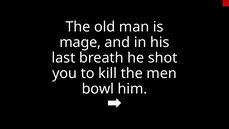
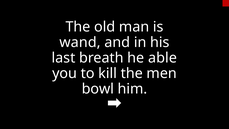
mage: mage -> wand
shot: shot -> able
